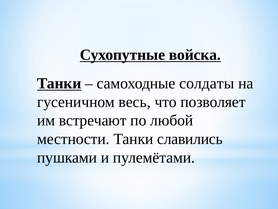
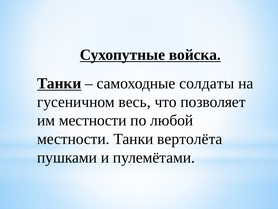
им встречают: встречают -> местности
славились: славились -> вертолёта
